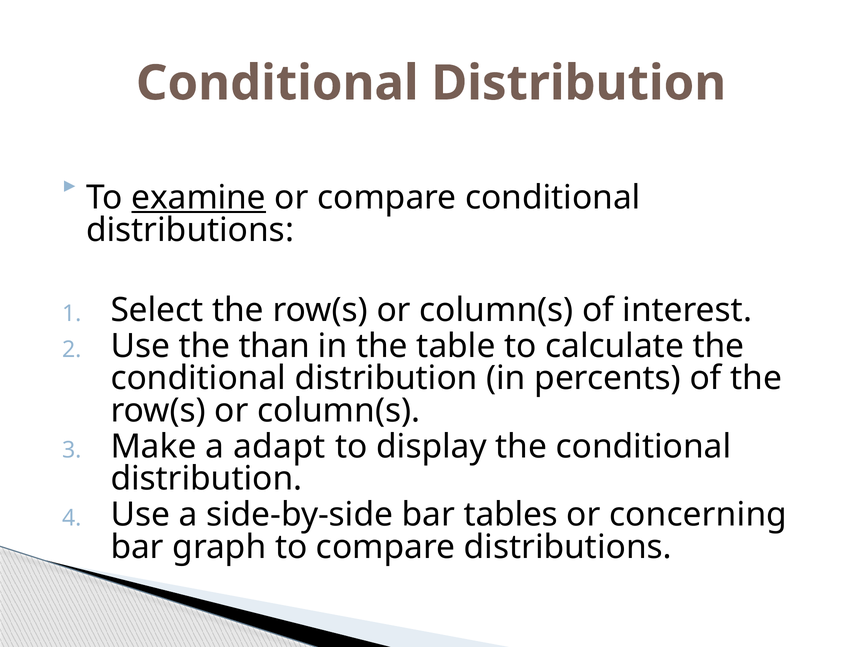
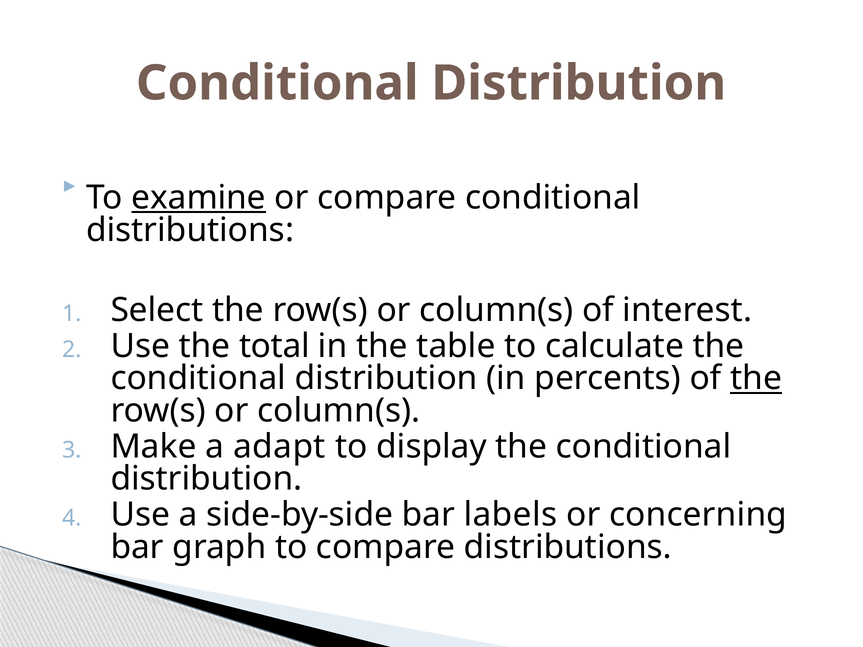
than: than -> total
the at (756, 378) underline: none -> present
tables: tables -> labels
